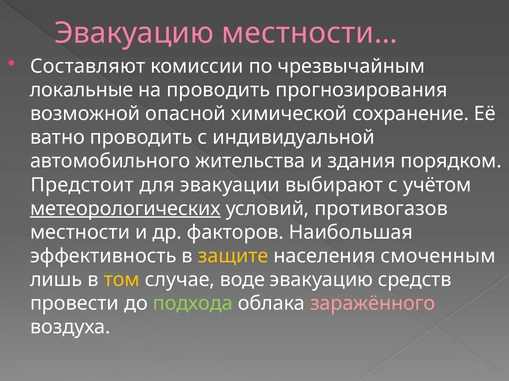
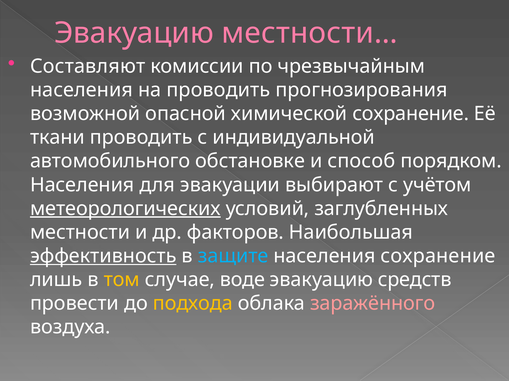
локальные at (82, 90): локальные -> населения
ватно: ватно -> ткани
жительства: жительства -> обстановке
здания: здания -> способ
Предстоит at (82, 185): Предстоит -> Населения
противогазов: противогазов -> заглубленных
эффективность underline: none -> present
защите colour: yellow -> light blue
населения смоченным: смоченным -> сохранение
подхода colour: light green -> yellow
